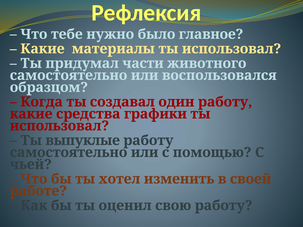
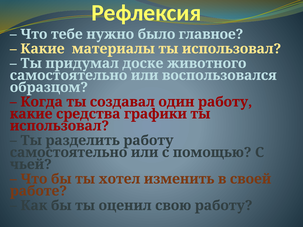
части: части -> доске
выпуклые: выпуклые -> разделить
